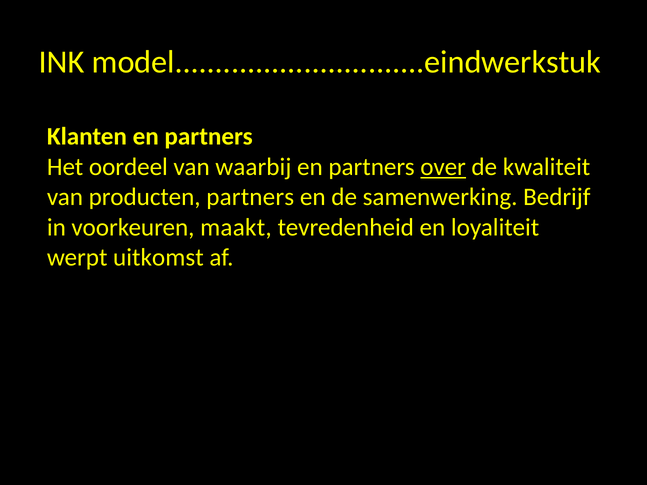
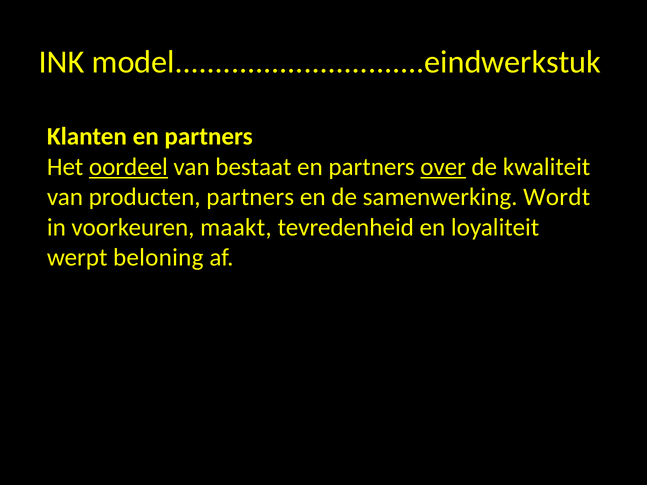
oordeel underline: none -> present
waarbij: waarbij -> bestaat
Bedrijf: Bedrijf -> Wordt
uitkomst: uitkomst -> beloning
